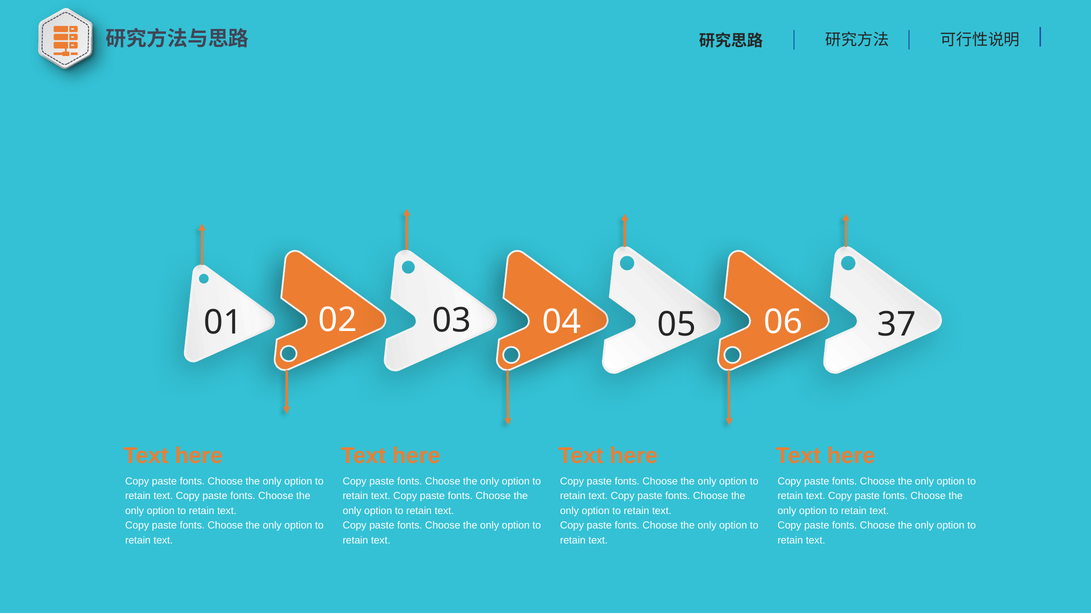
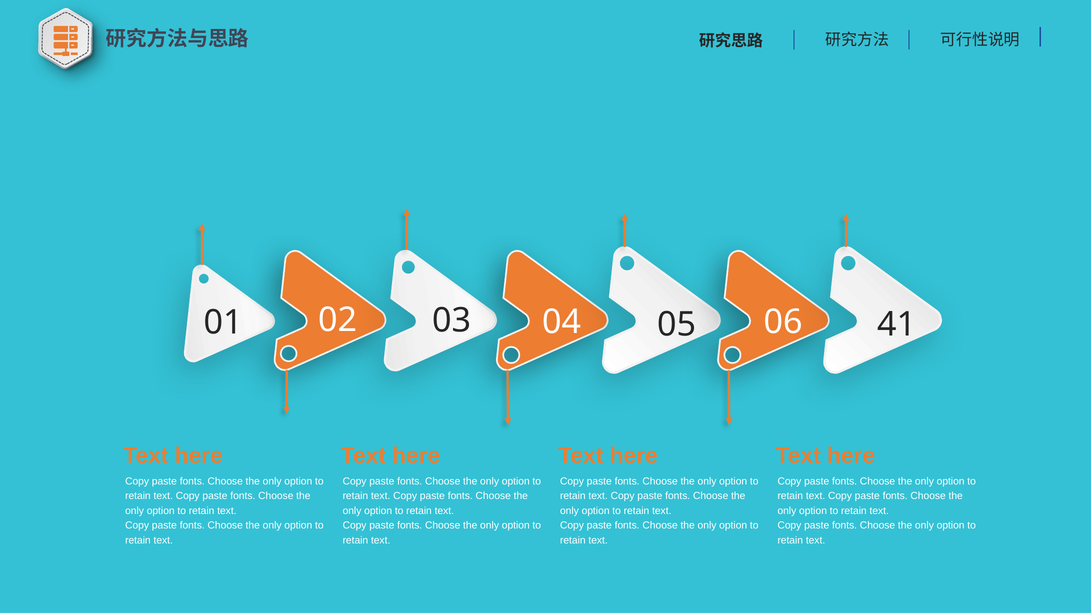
37: 37 -> 41
